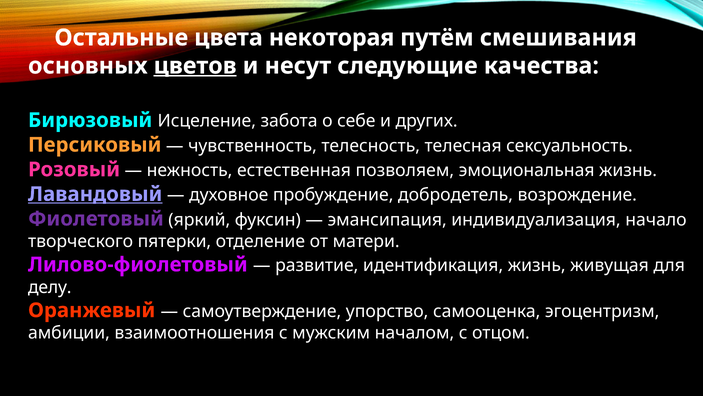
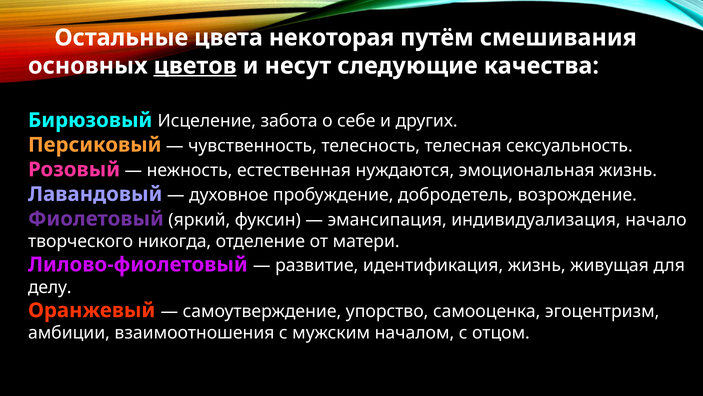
позволяем: позволяем -> нуждаются
Лавандовый underline: present -> none
пятерки: пятерки -> никогда
